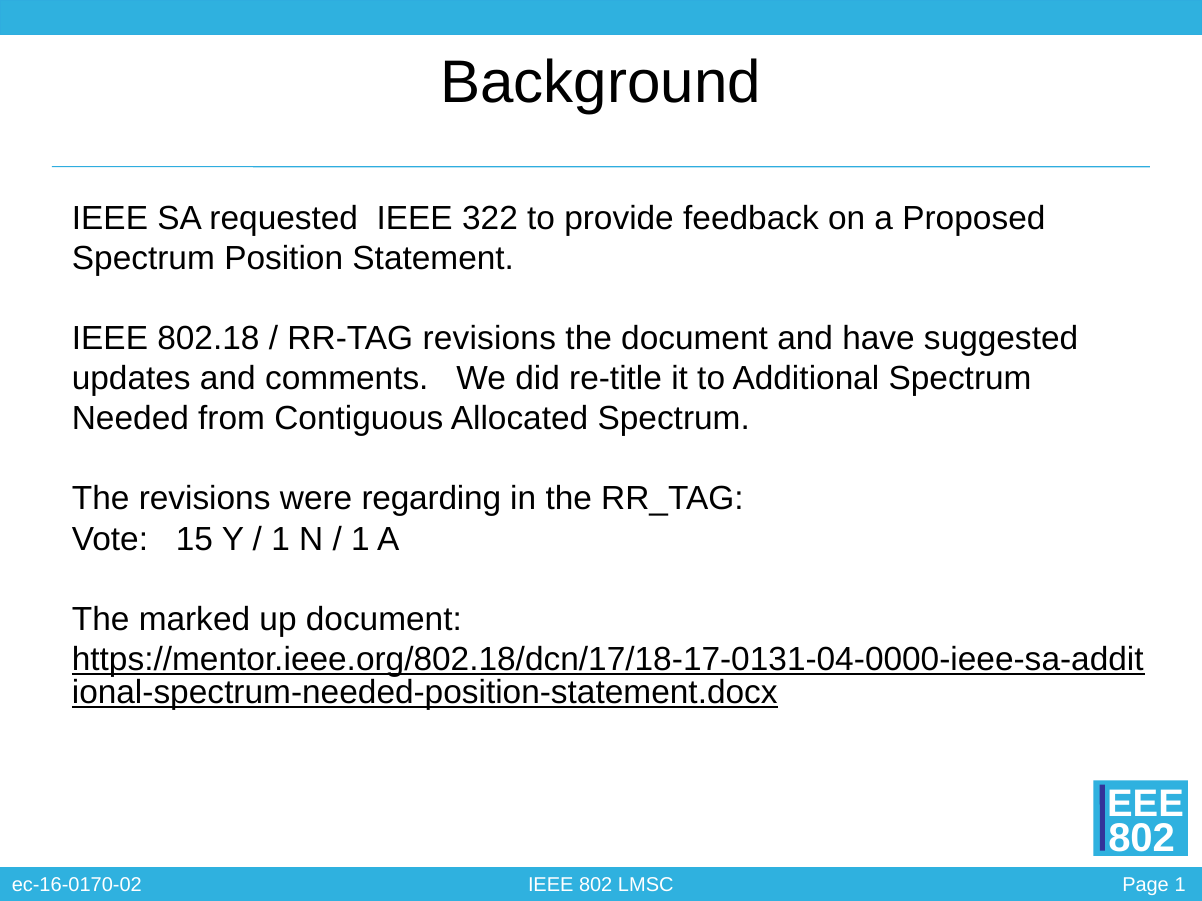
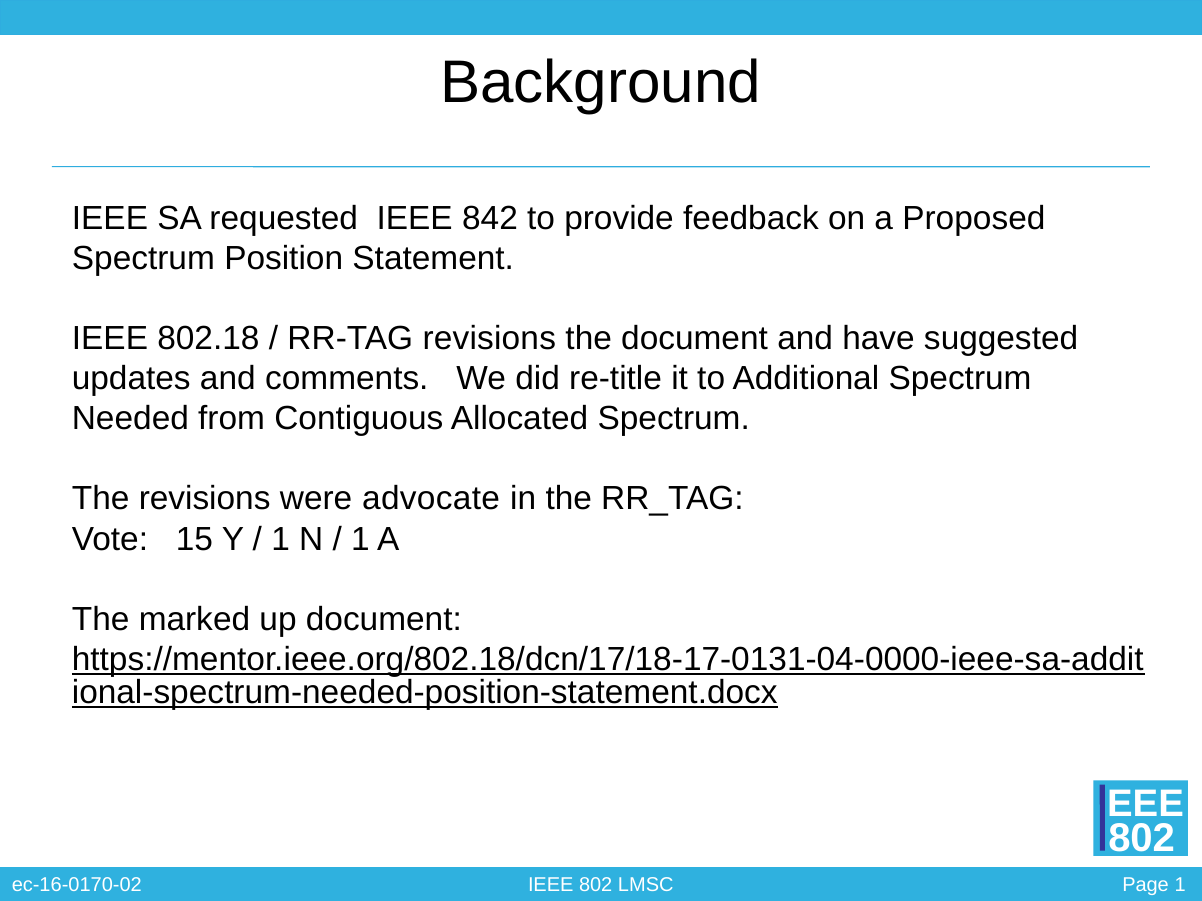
322: 322 -> 842
regarding: regarding -> advocate
